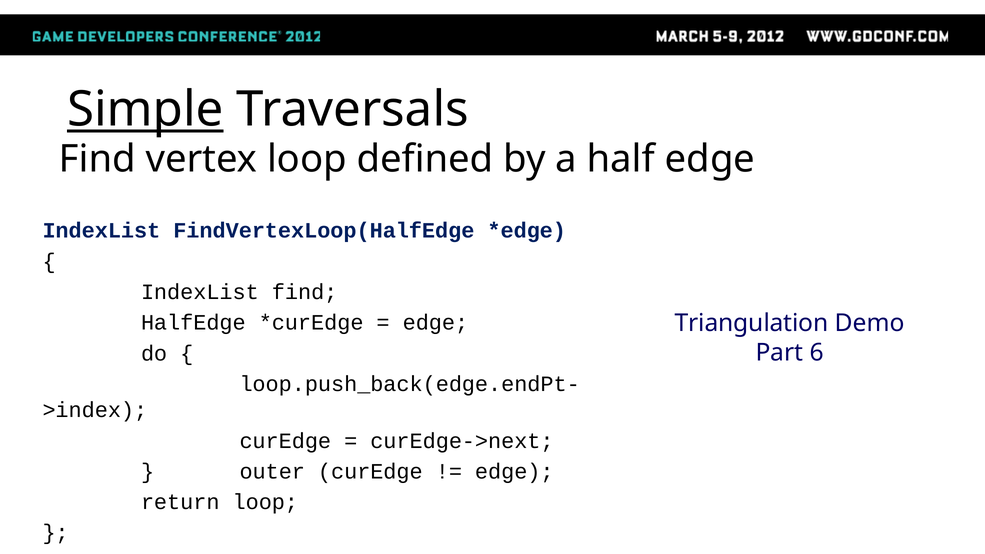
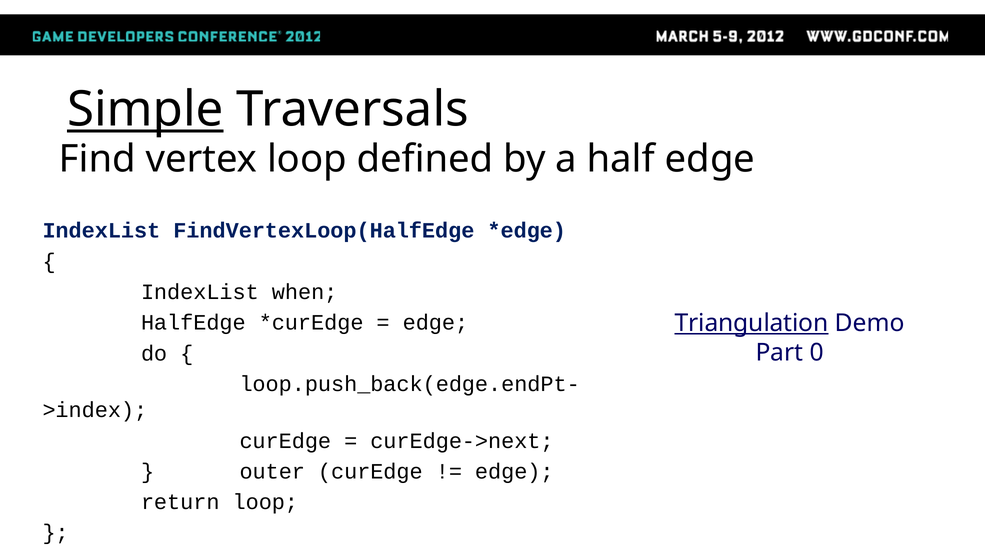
IndexList find: find -> when
Triangulation underline: none -> present
6: 6 -> 0
